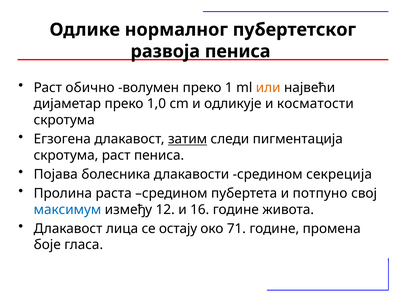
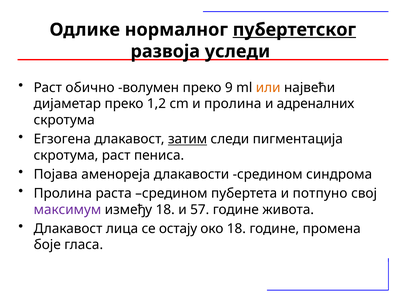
пубертетског underline: none -> present
развоја пениса: пениса -> уследи
1: 1 -> 9
1,0: 1,0 -> 1,2
и одликује: одликује -> пролина
косматости: косматости -> адреналних
болесника: болесника -> аменореја
секреција: секреција -> синдрома
максимум colour: blue -> purple
између 12: 12 -> 18
16: 16 -> 57
око 71: 71 -> 18
